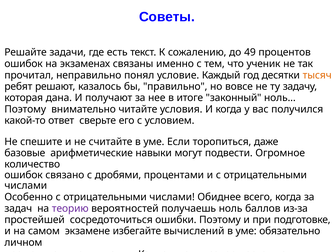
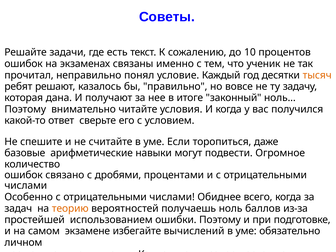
49: 49 -> 10
теорию colour: purple -> orange
сосредоточиться: сосредоточиться -> использованием
